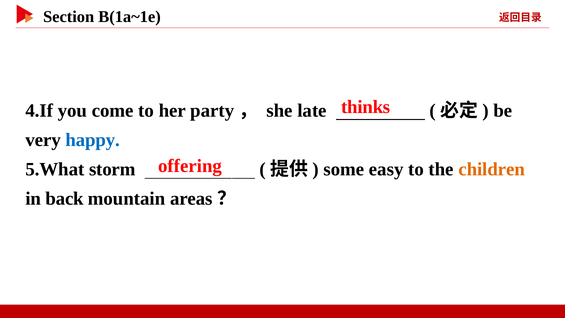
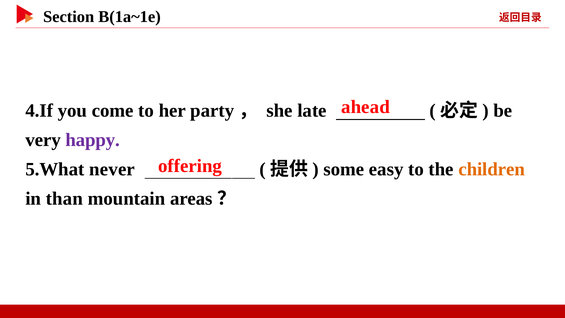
thinks: thinks -> ahead
happy colour: blue -> purple
storm: storm -> never
back: back -> than
